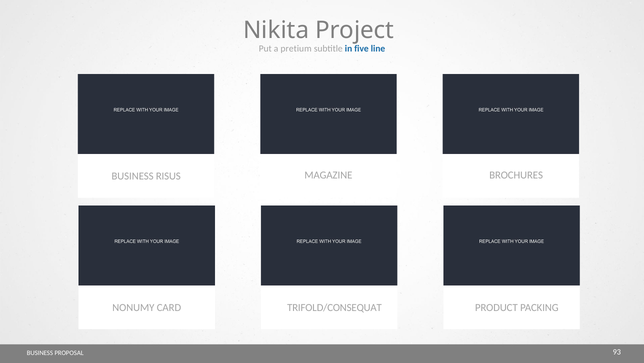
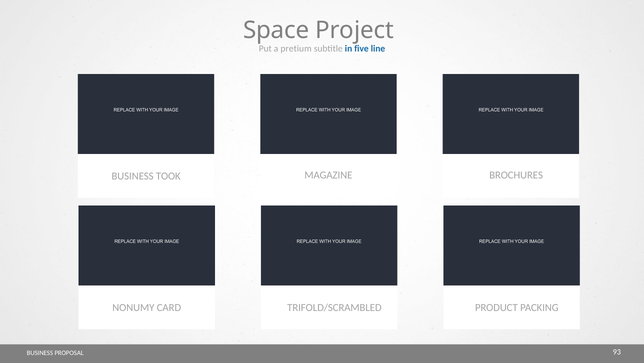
Nikita: Nikita -> Space
RISUS: RISUS -> TOOK
TRIFOLD/CONSEQUAT: TRIFOLD/CONSEQUAT -> TRIFOLD/SCRAMBLED
